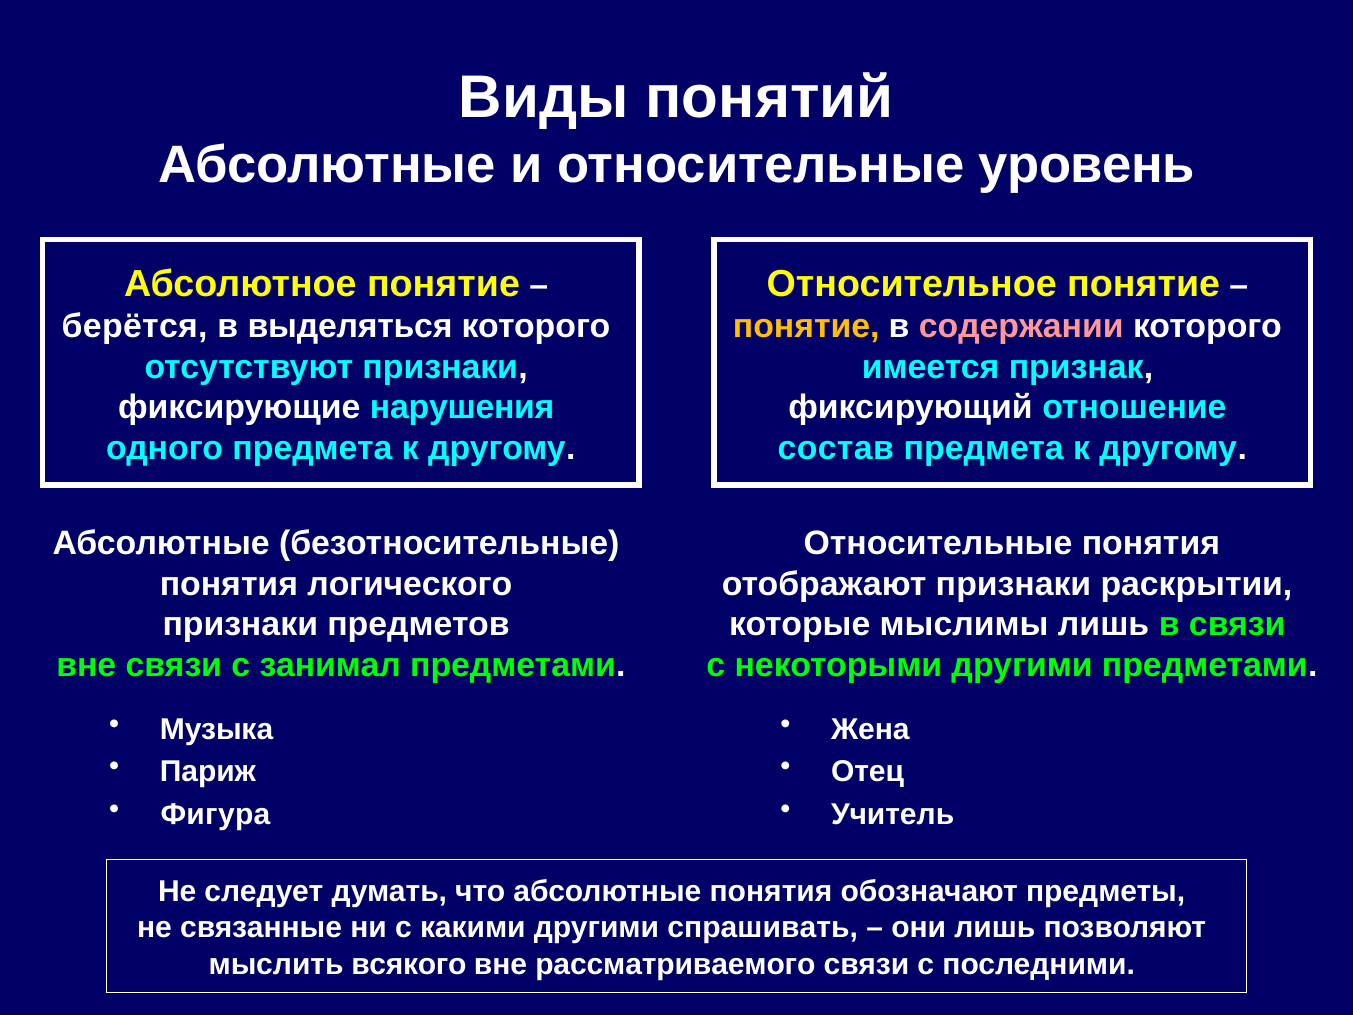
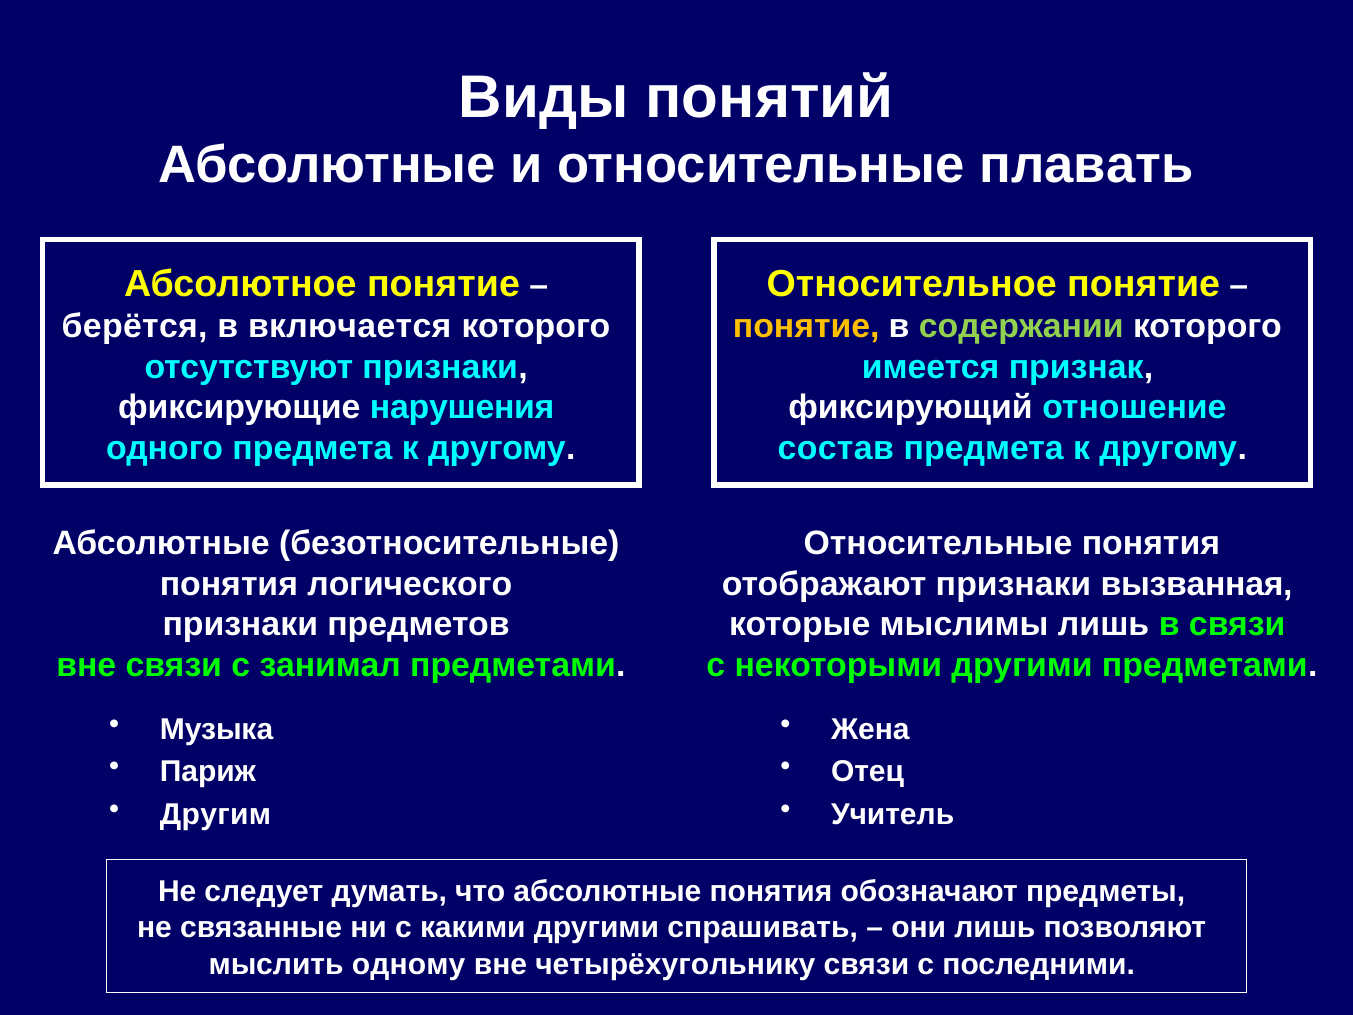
уровень: уровень -> плавать
выделяться: выделяться -> включается
содержании colour: pink -> light green
раскрытии: раскрытии -> вызванная
Фигура: Фигура -> Другим
всякого: всякого -> одному
рассматриваемого: рассматриваемого -> четырёхугольнику
